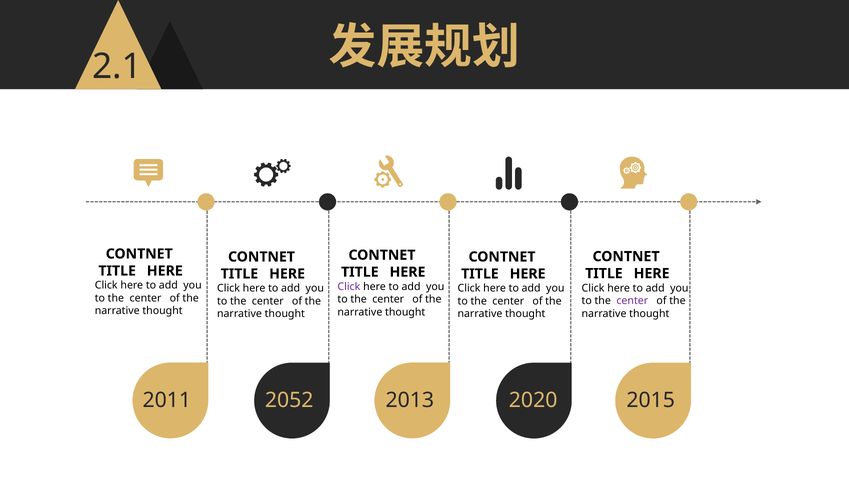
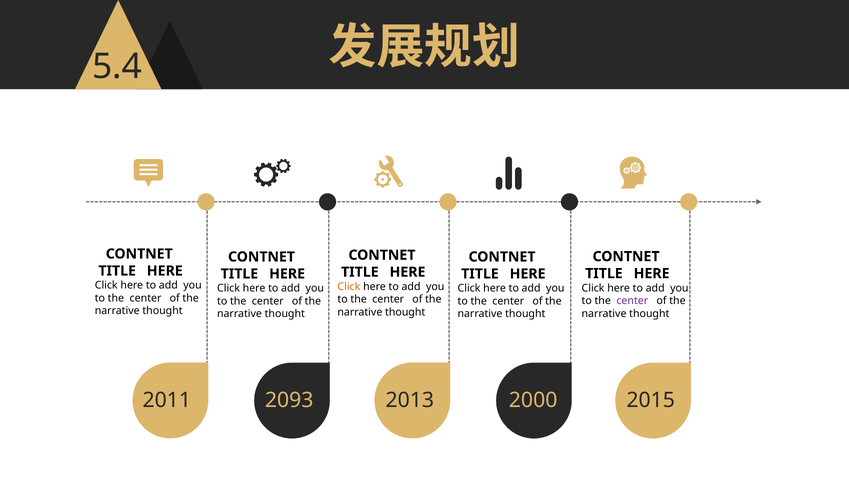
2.1: 2.1 -> 5.4
Click at (349, 286) colour: purple -> orange
2052: 2052 -> 2093
2020: 2020 -> 2000
